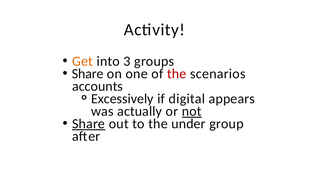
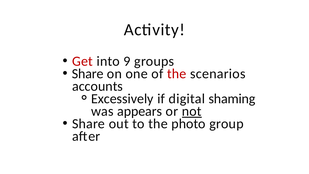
Get colour: orange -> red
3: 3 -> 9
appears: appears -> shaming
actually: actually -> appears
Share at (89, 124) underline: present -> none
under: under -> photo
